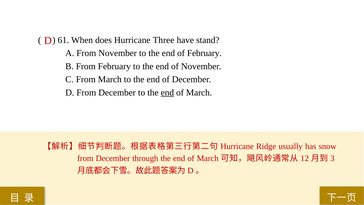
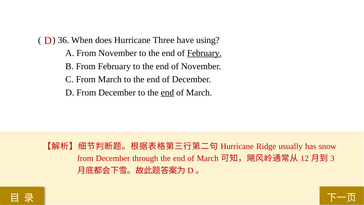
61: 61 -> 36
stand: stand -> using
February at (204, 53) underline: none -> present
